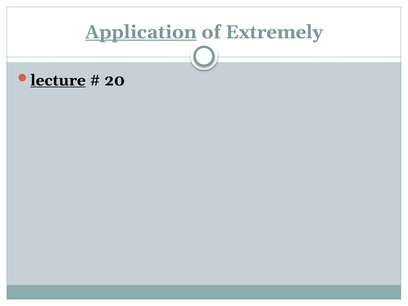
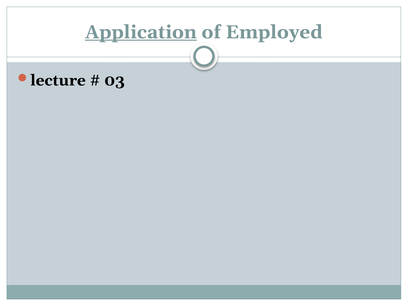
Extremely: Extremely -> Employed
lecture underline: present -> none
20: 20 -> 03
